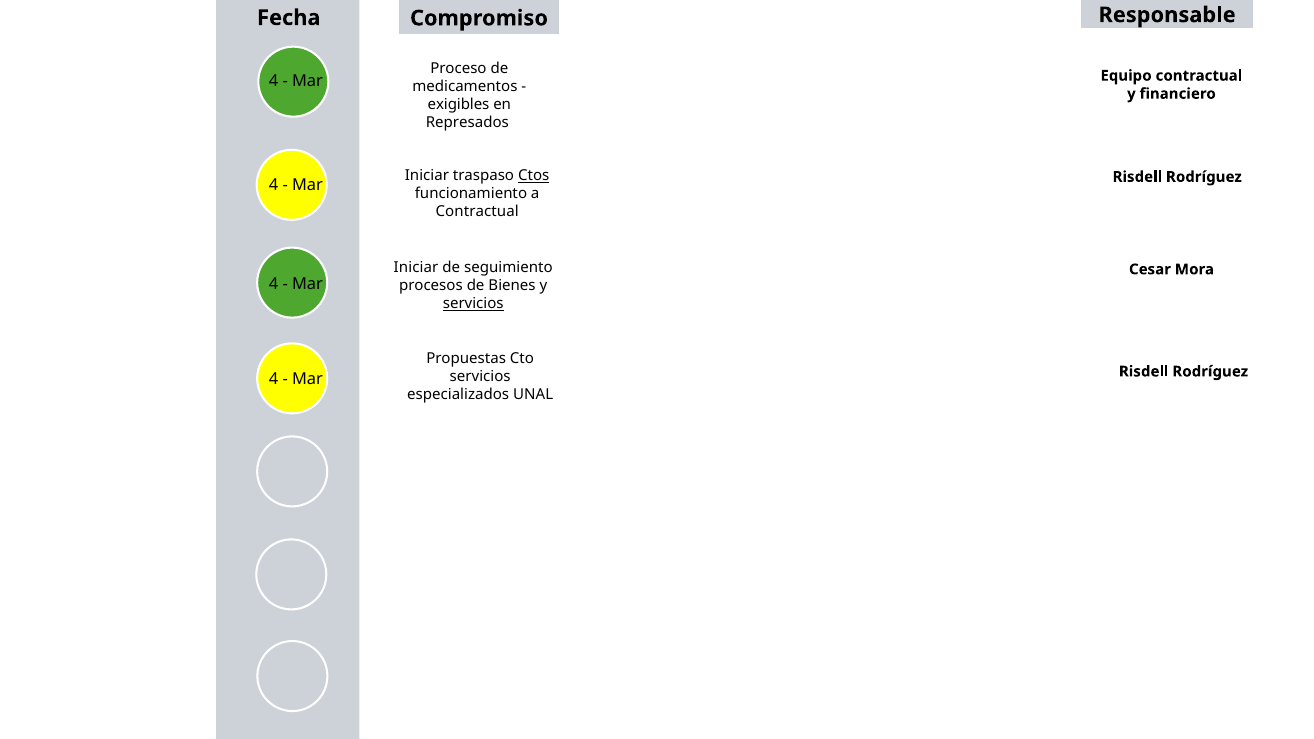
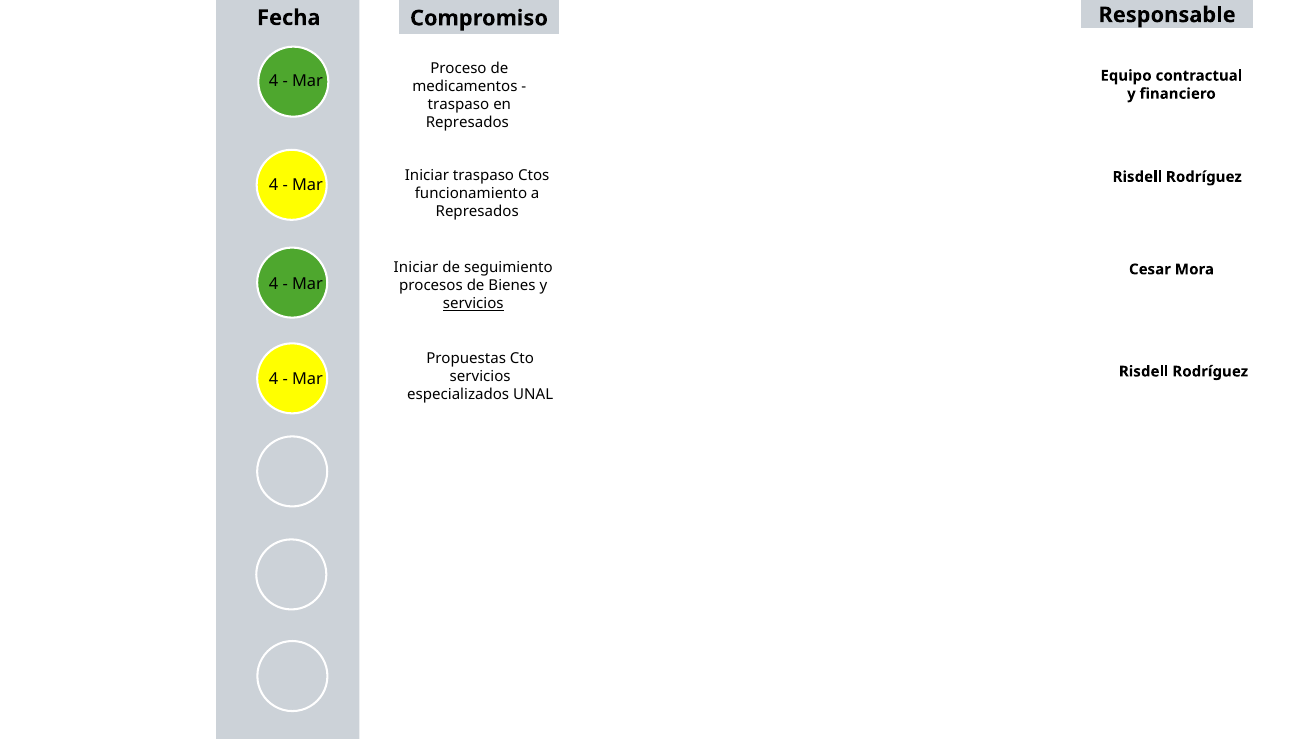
exigibles at (459, 105): exigibles -> traspaso
Ctos underline: present -> none
Contractual at (477, 212): Contractual -> Represados
